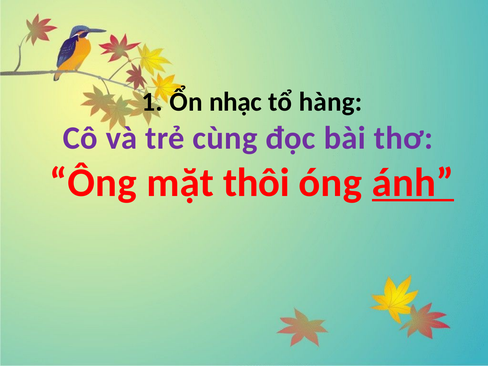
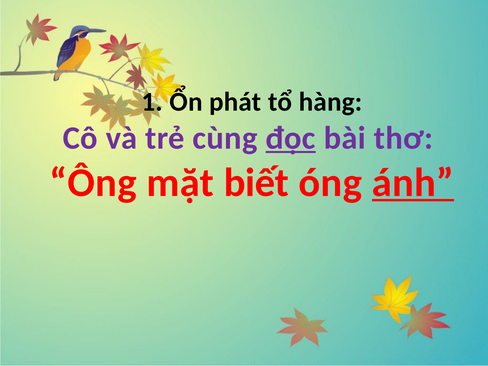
nhạc: nhạc -> phát
đọc underline: none -> present
thôi: thôi -> biết
